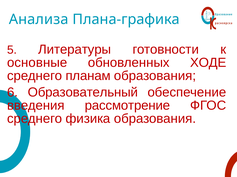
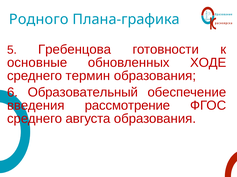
Анализа: Анализа -> Родного
Литературы: Литературы -> Гребенцова
планам: планам -> термин
физика: физика -> августа
